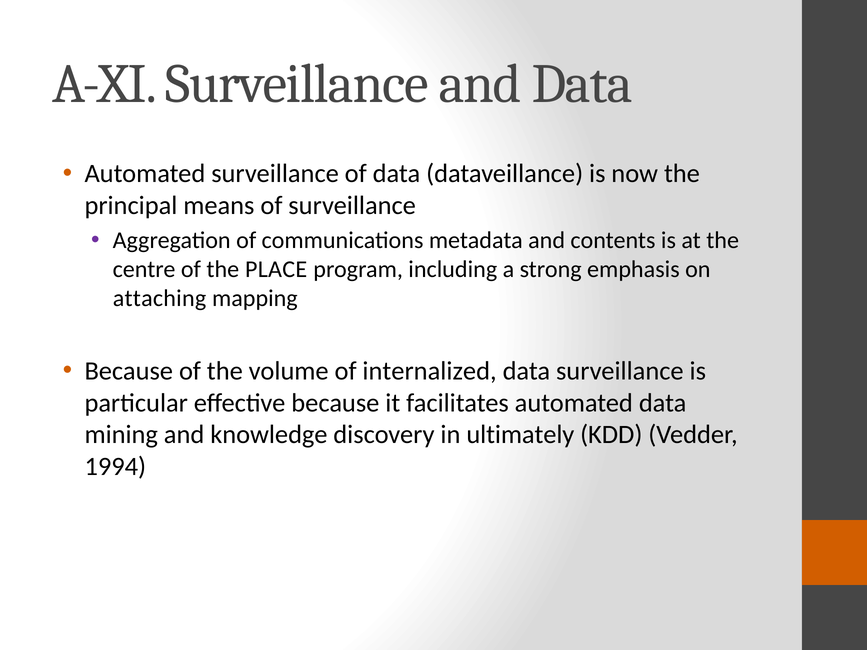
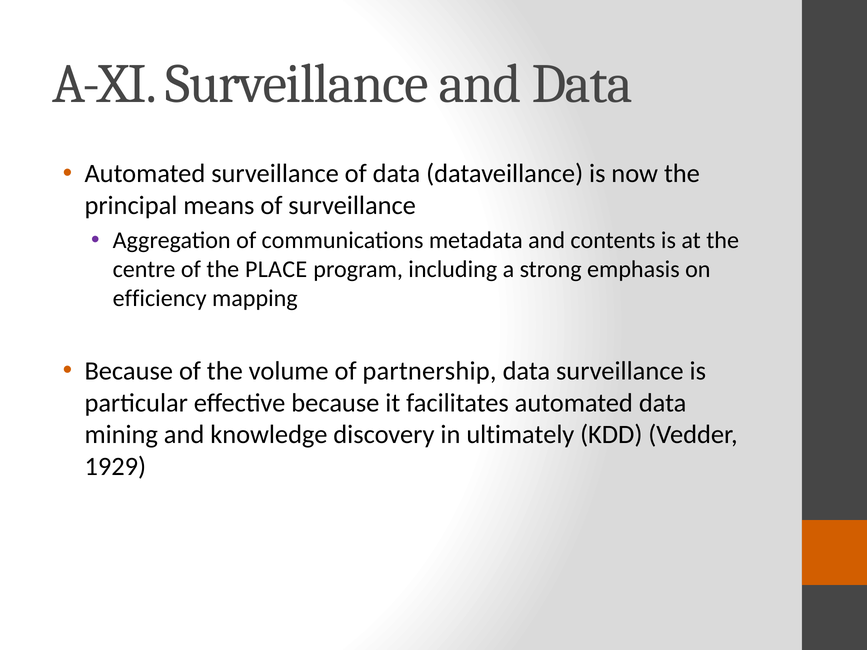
attaching: attaching -> efficiency
internalized: internalized -> partnership
1994: 1994 -> 1929
